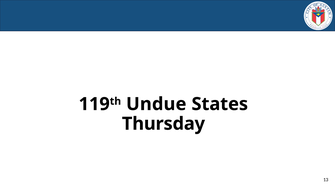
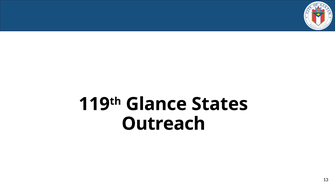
Undue: Undue -> Glance
Thursday: Thursday -> Outreach
